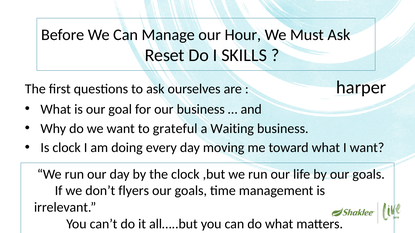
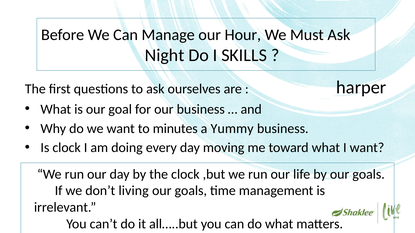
Reset: Reset -> Night
grateful: grateful -> minutes
Waiting: Waiting -> Yummy
flyers: flyers -> living
